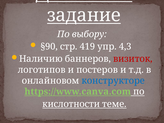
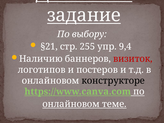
§90: §90 -> §21
419: 419 -> 255
4,3: 4,3 -> 9,4
конструкторе colour: blue -> black
кислотности at (71, 104): кислотности -> онлайновом
